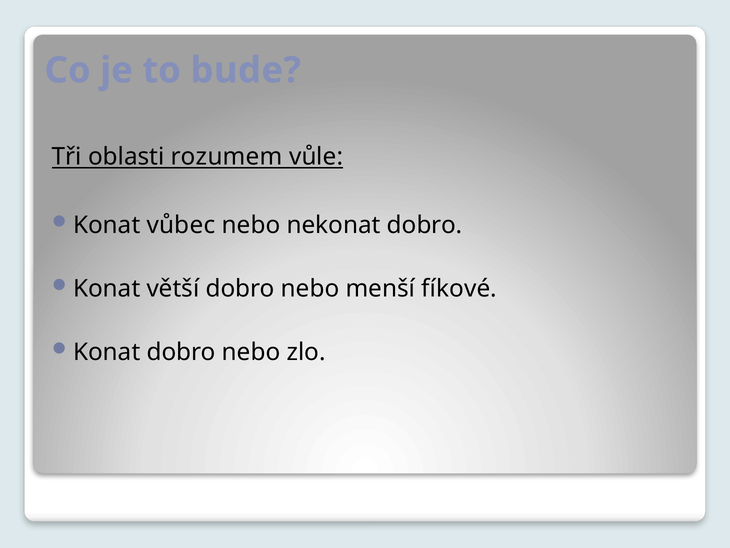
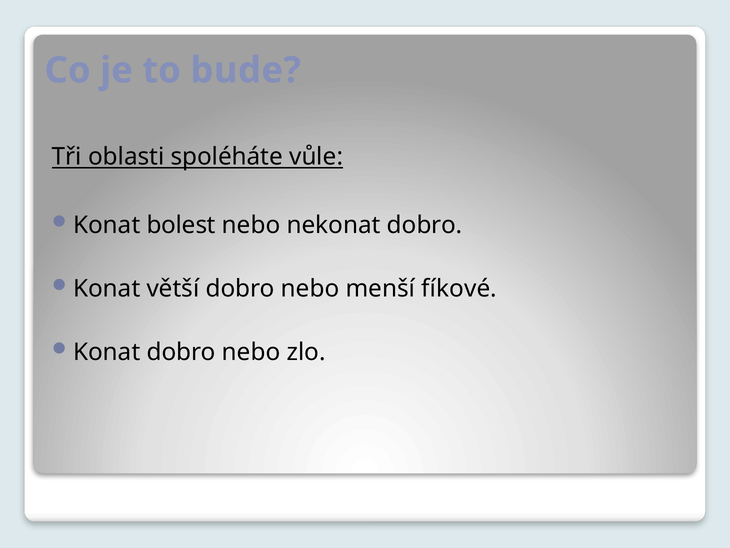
rozumem: rozumem -> spoléháte
vůbec: vůbec -> bolest
